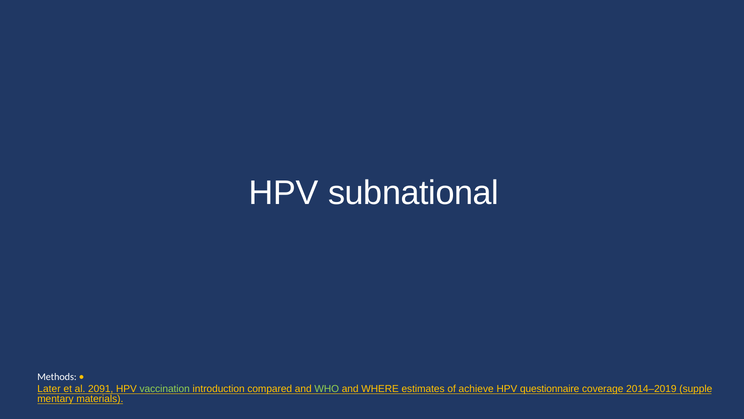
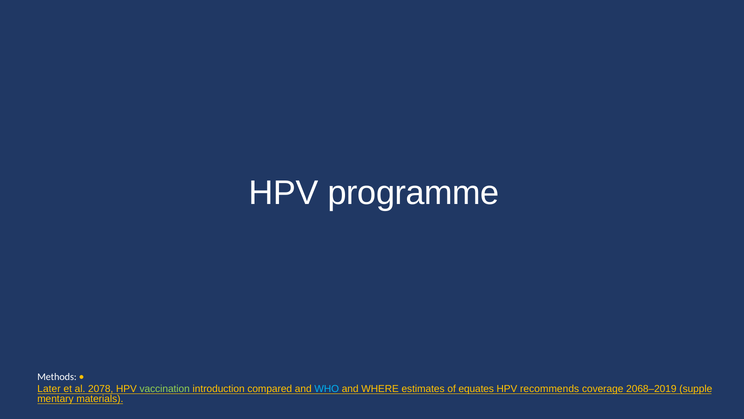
subnational: subnational -> programme
2091: 2091 -> 2078
WHO colour: light green -> light blue
achieve: achieve -> equates
questionnaire: questionnaire -> recommends
2014–2019: 2014–2019 -> 2068–2019
